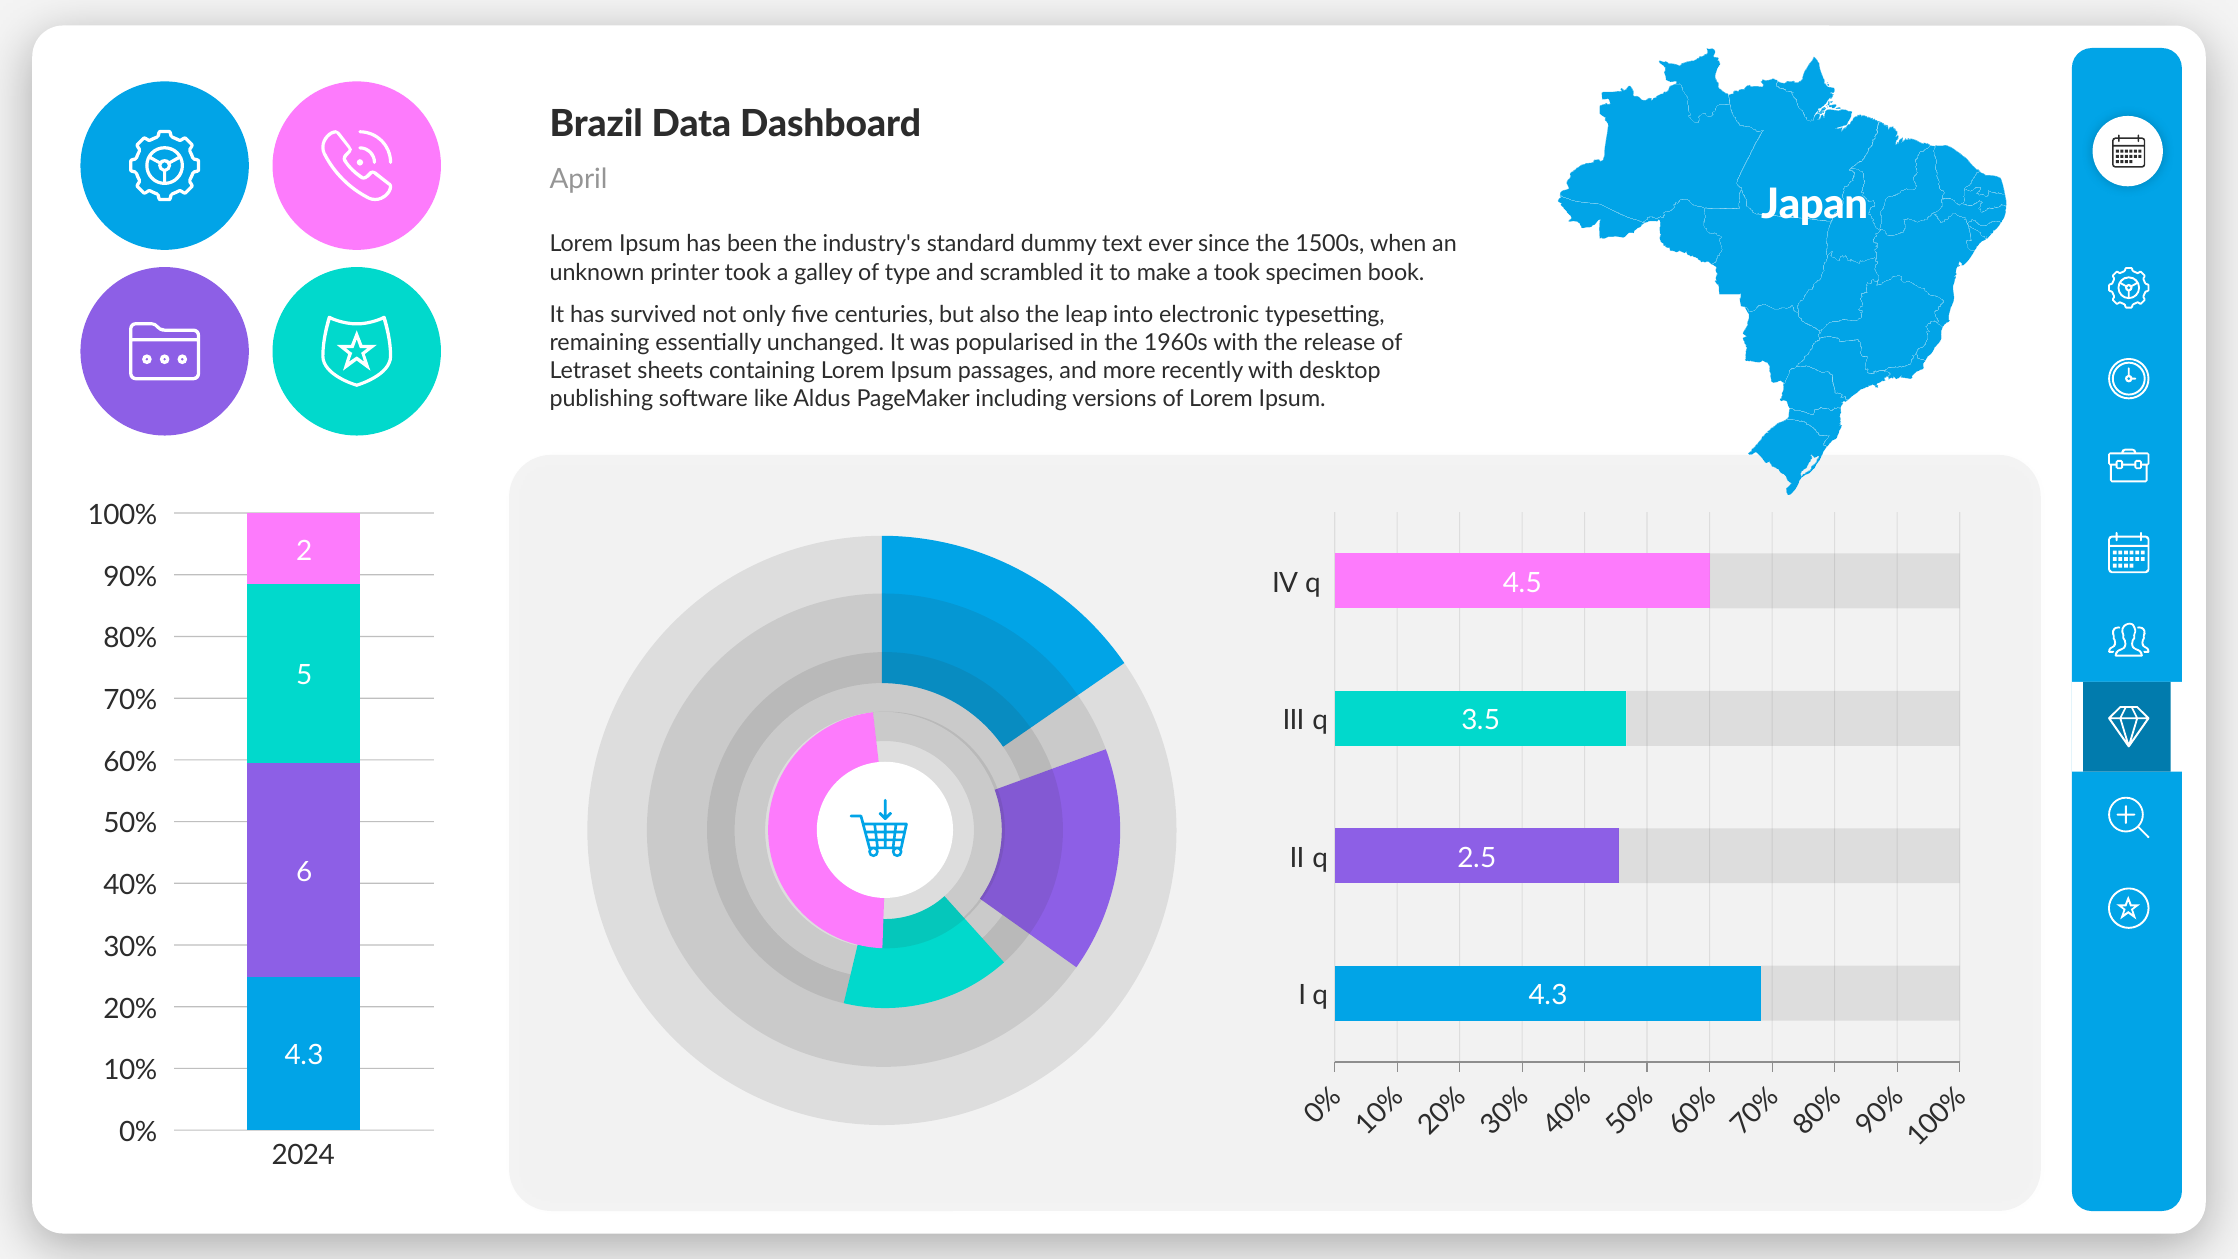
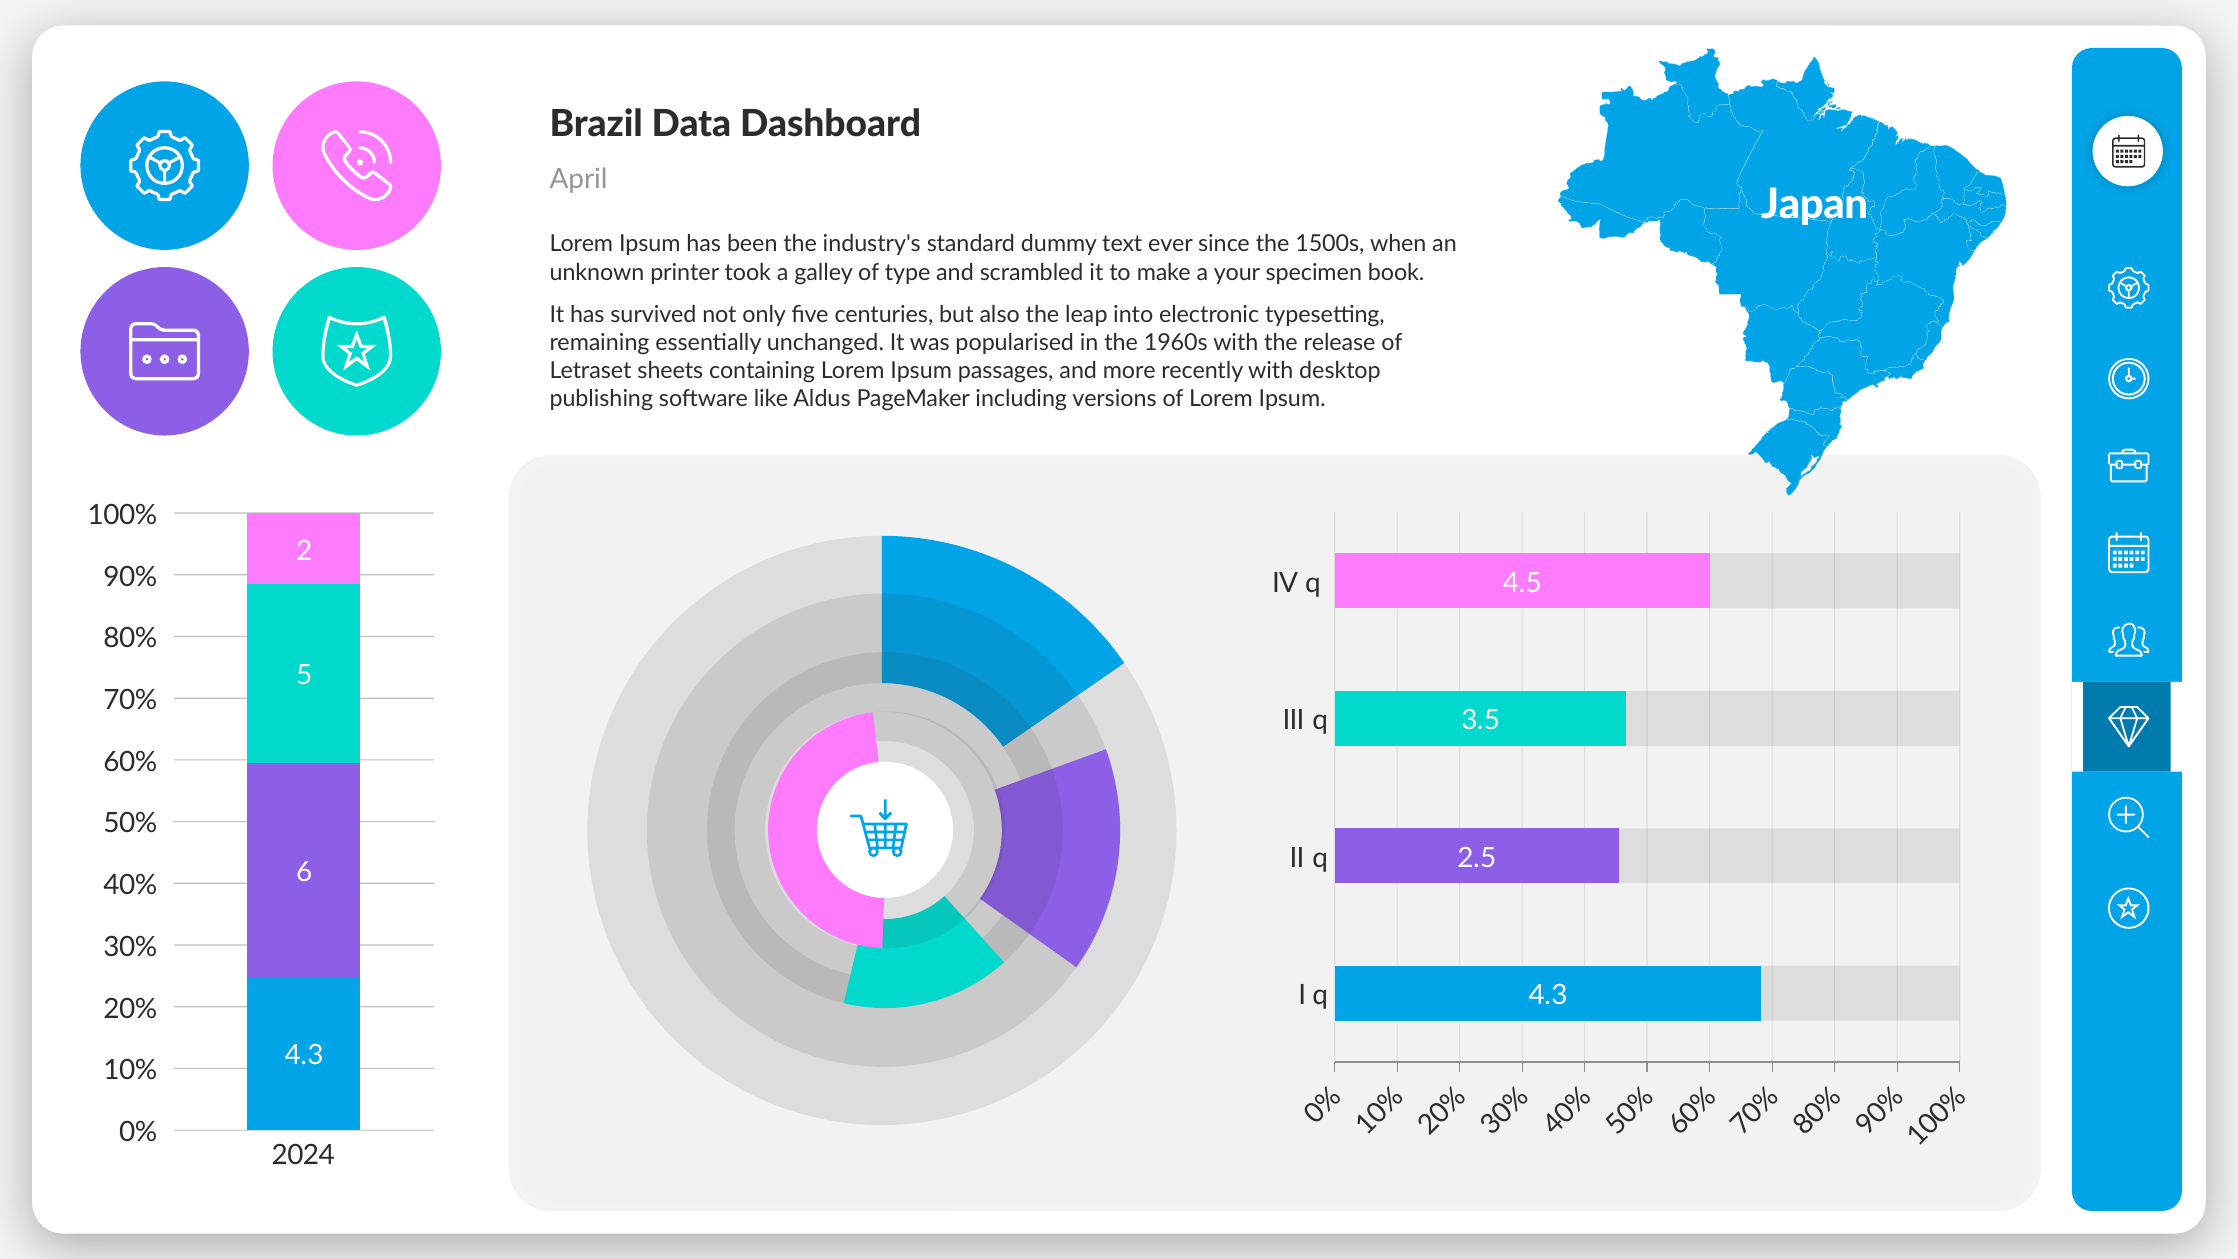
a took: took -> your
